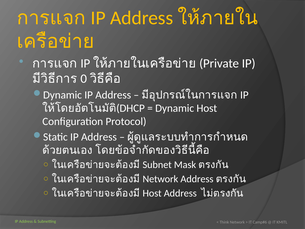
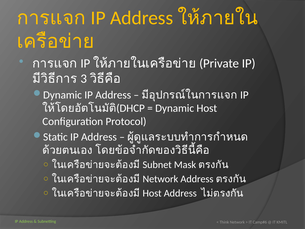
0: 0 -> 3
